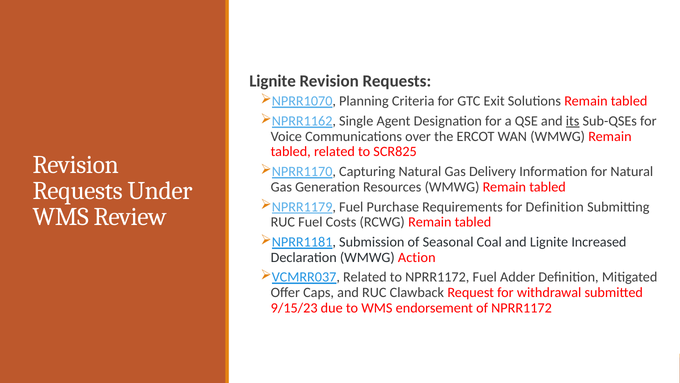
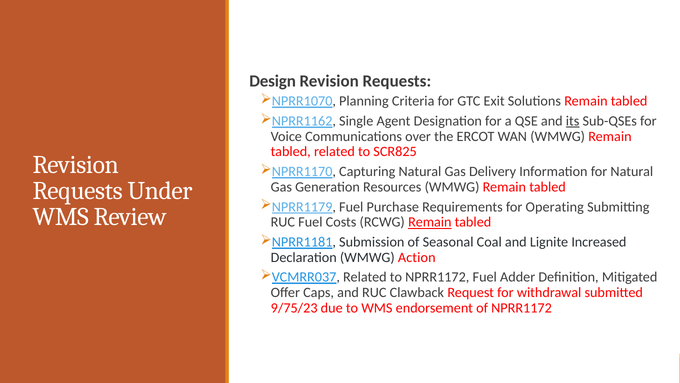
Lignite at (273, 81): Lignite -> Design
for Definition: Definition -> Operating
Remain at (430, 222) underline: none -> present
9/15/23: 9/15/23 -> 9/75/23
